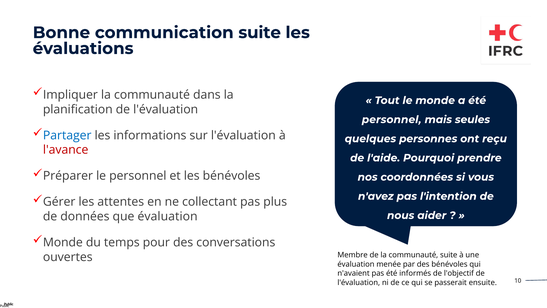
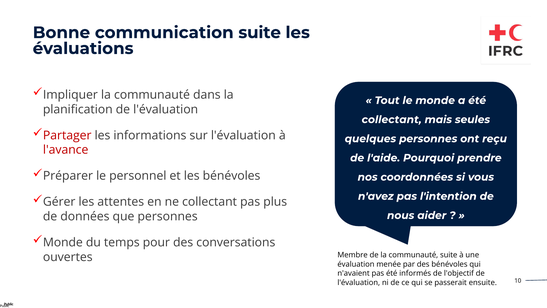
personnel at (392, 119): personnel -> collectant
Partager colour: blue -> red
que évaluation: évaluation -> personnes
